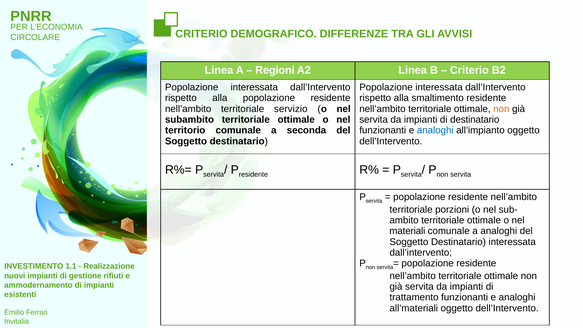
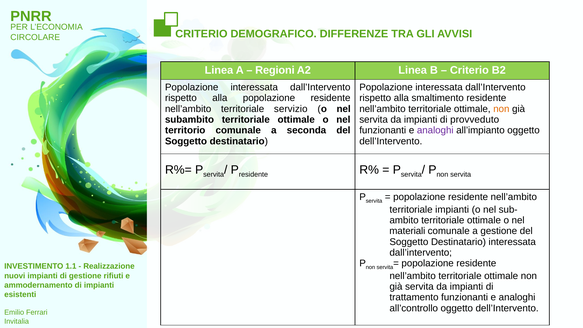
di destinatario: destinatario -> provveduto
analoghi at (435, 130) colour: blue -> purple
territoriale porzioni: porzioni -> impianti
a analoghi: analoghi -> gestione
all’materiali: all’materiali -> all’controllo
